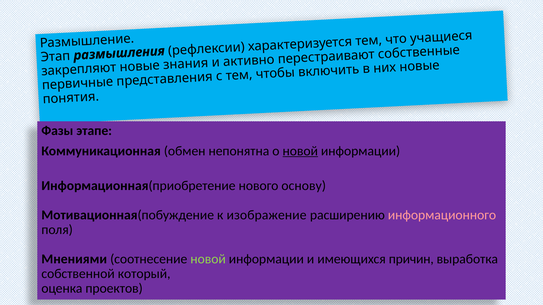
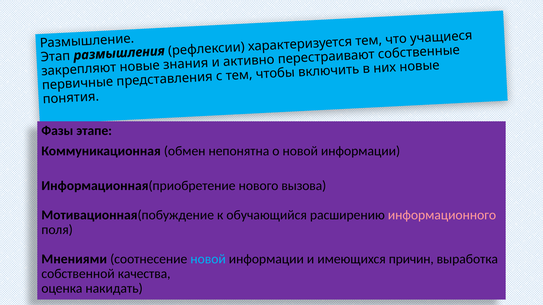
новой at (300, 151) underline: present -> none
основу: основу -> вызова
изображение: изображение -> обучающийся
новой at (208, 259) colour: light green -> light blue
который: который -> качества
проектов: проектов -> накидать
